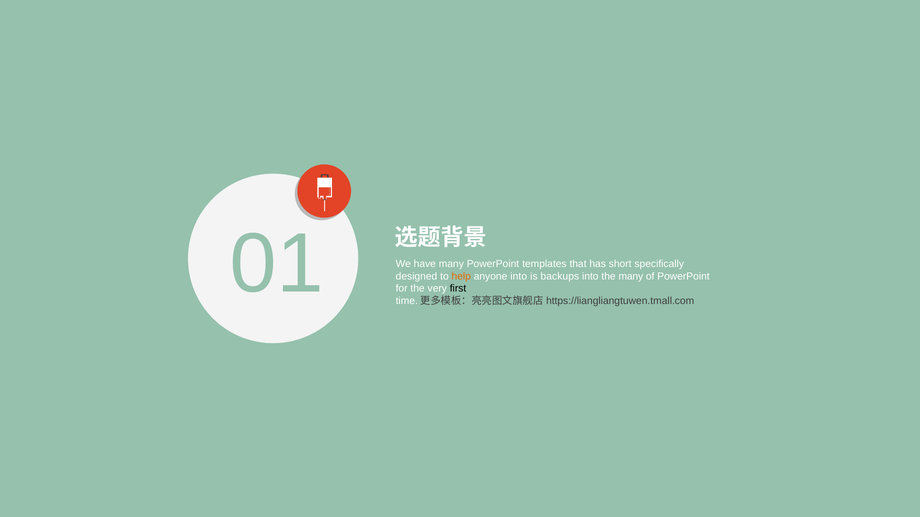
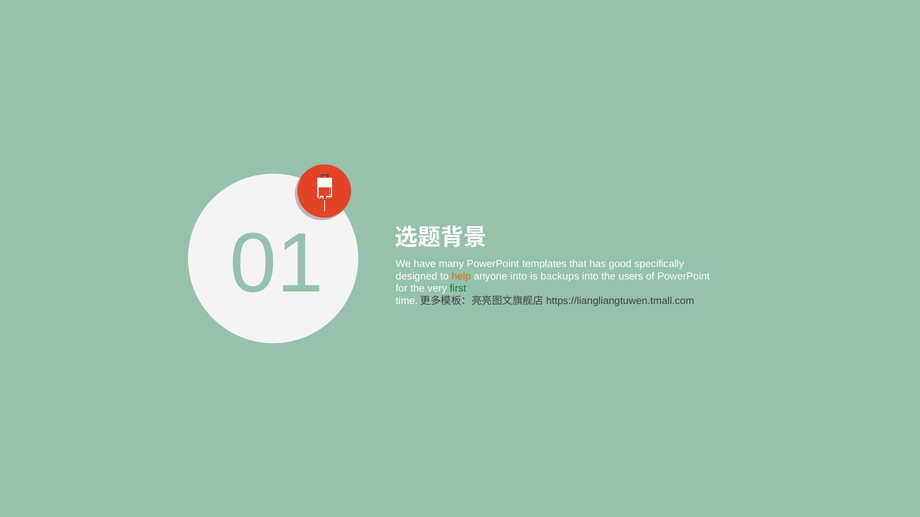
short: short -> good
the many: many -> users
first colour: black -> green
